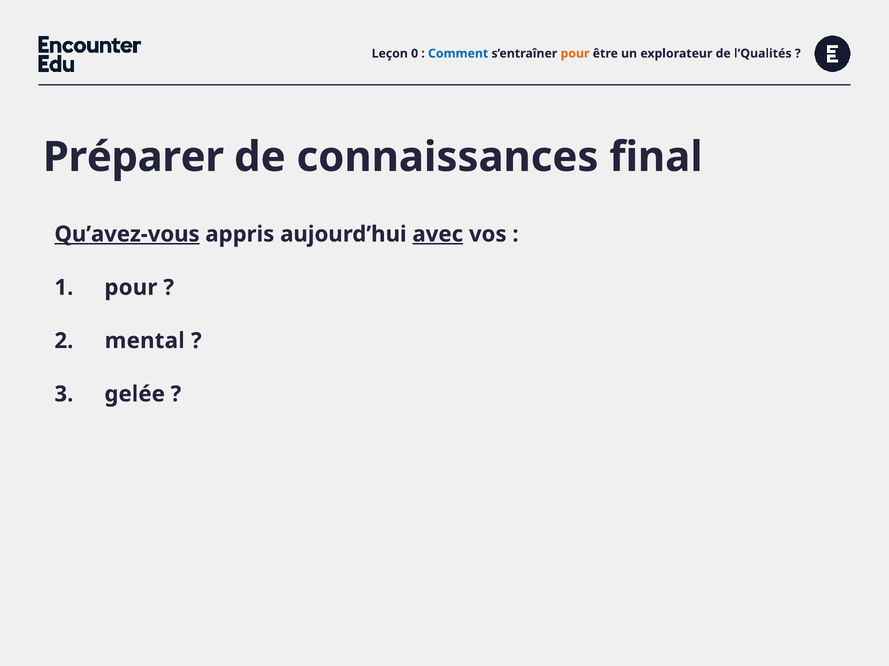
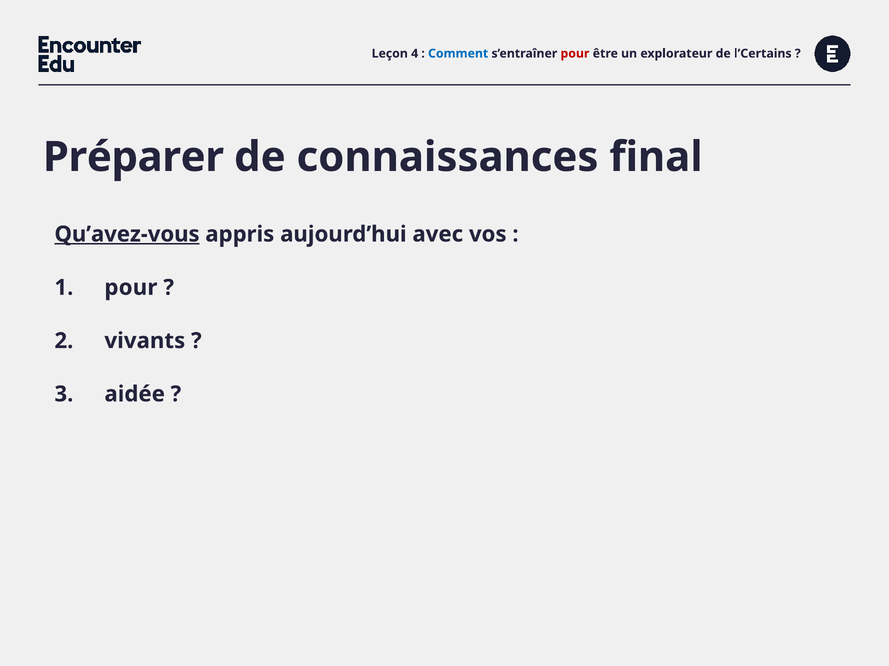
0: 0 -> 4
pour at (575, 54) colour: orange -> red
l’Qualités: l’Qualités -> l’Certains
avec underline: present -> none
mental: mental -> vivants
gelée: gelée -> aidée
